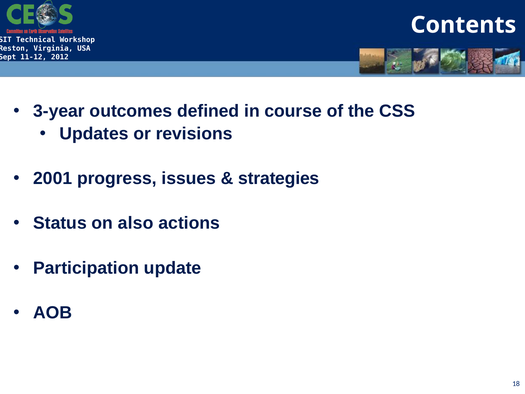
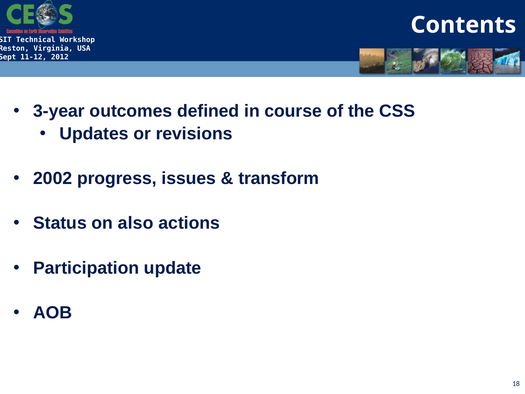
2001: 2001 -> 2002
strategies: strategies -> transform
